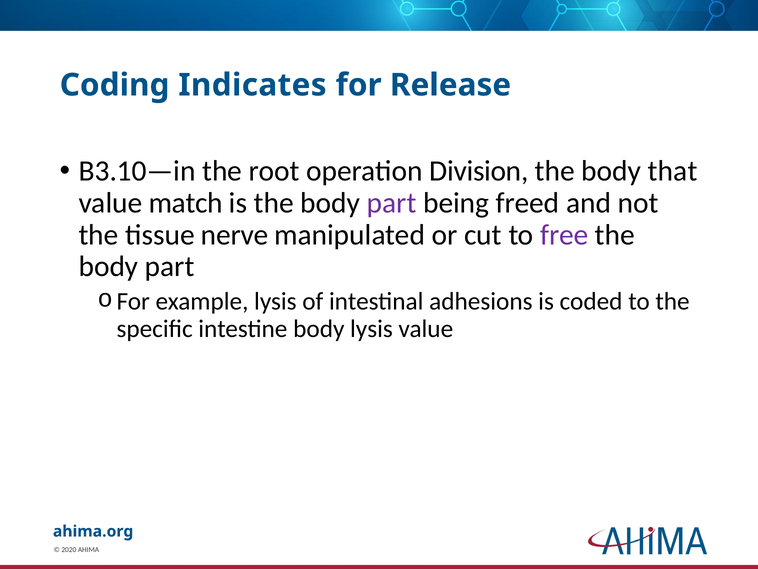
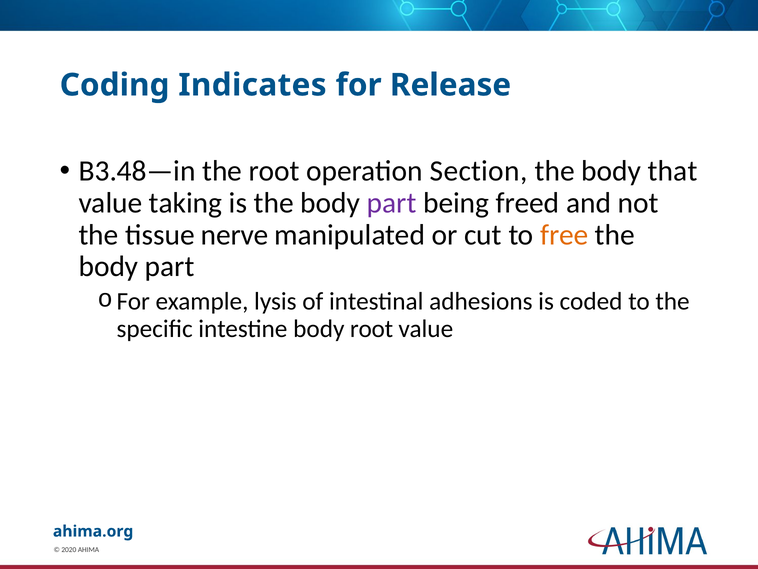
B3.10—in: B3.10—in -> B3.48—in
Division: Division -> Section
match: match -> taking
free colour: purple -> orange
body lysis: lysis -> root
